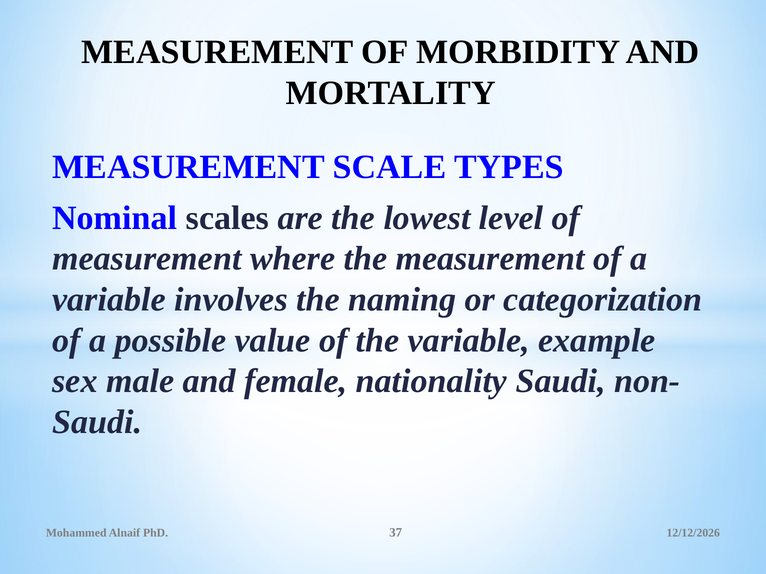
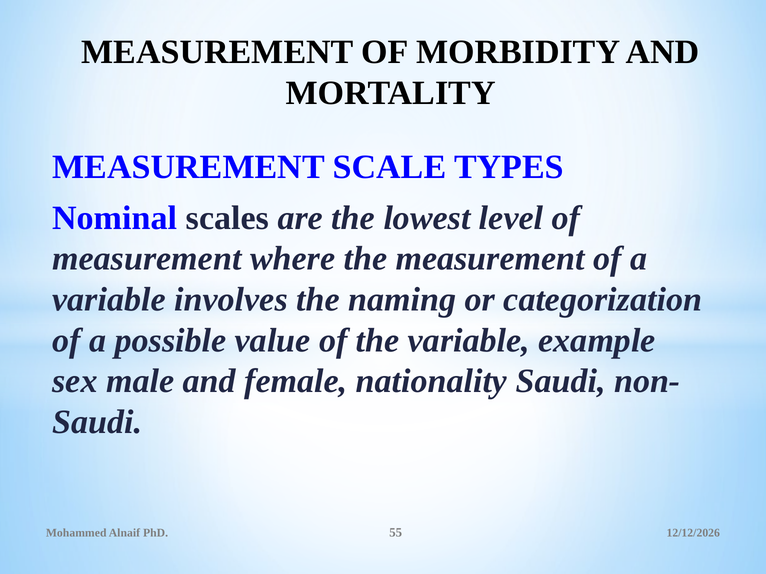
37: 37 -> 55
